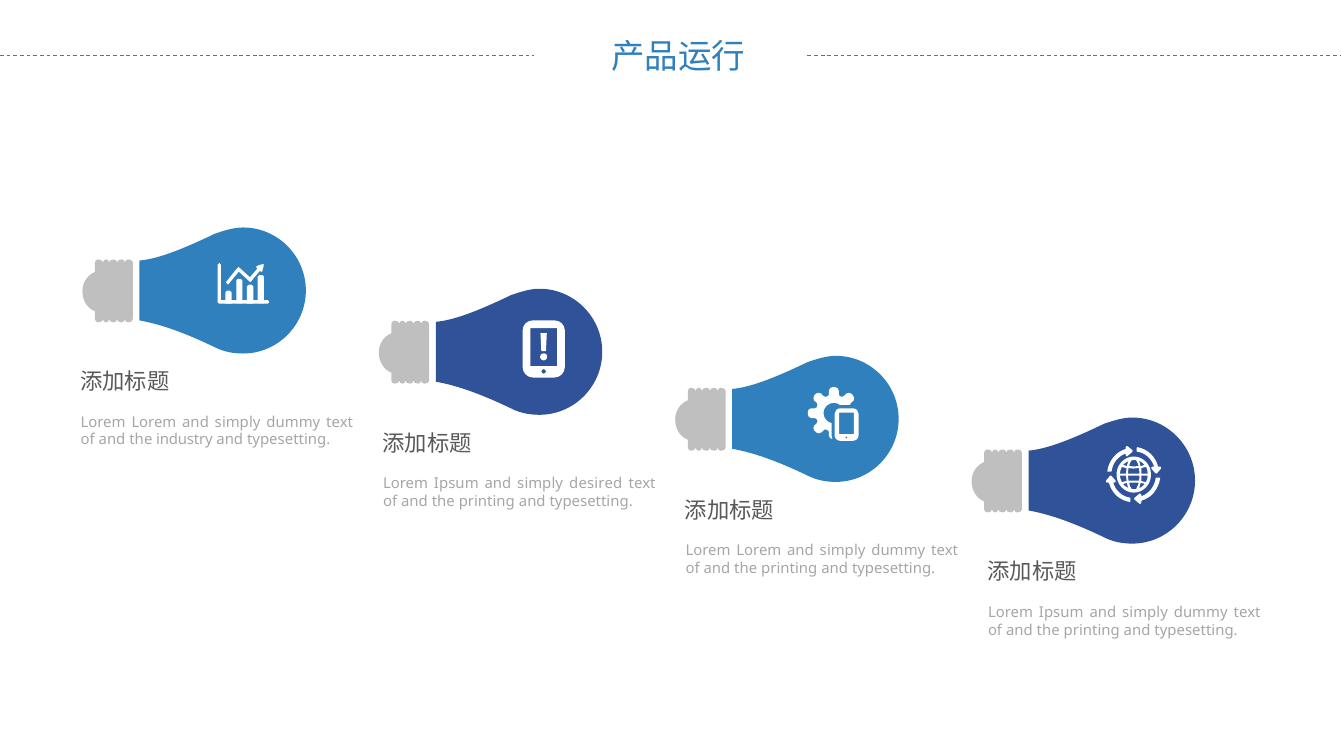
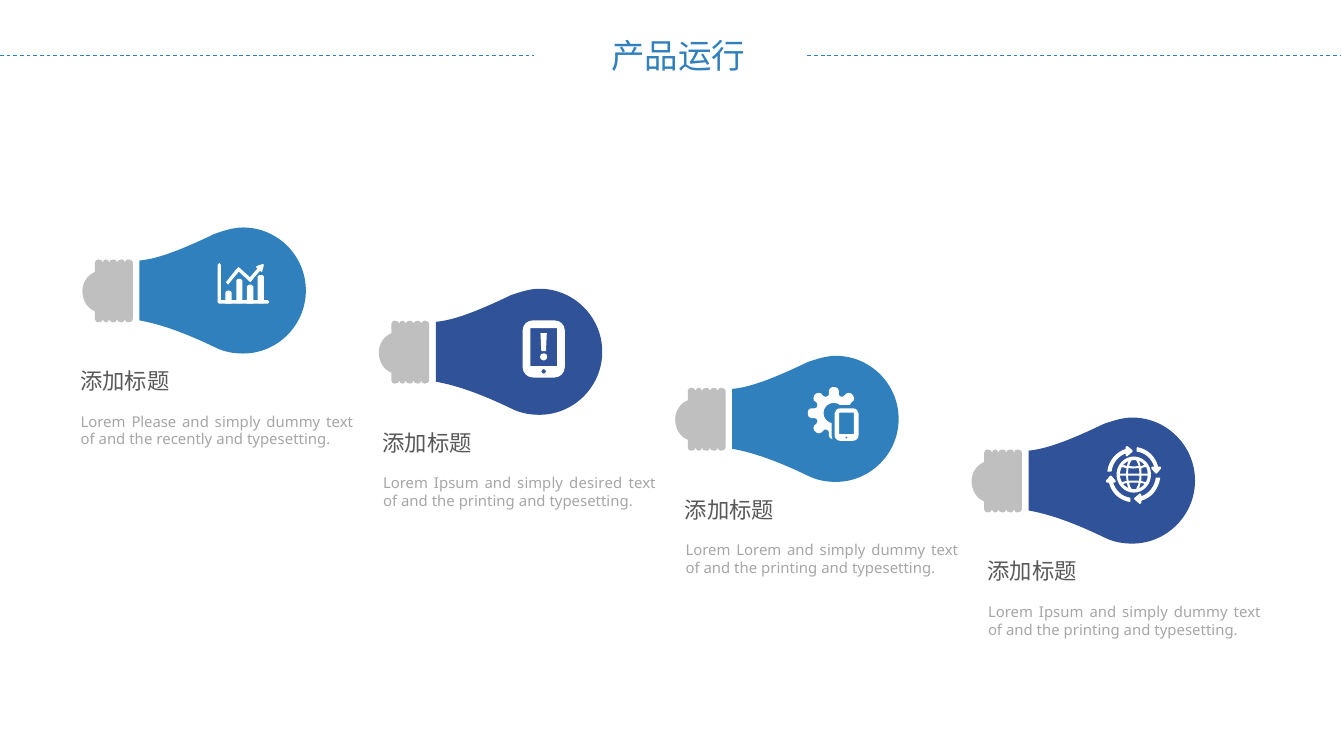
Lorem at (154, 422): Lorem -> Please
industry: industry -> recently
